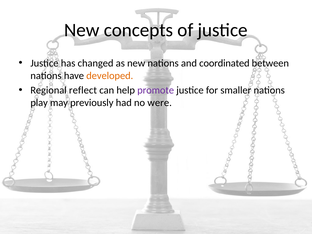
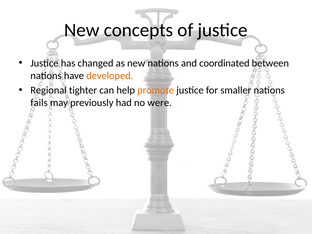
reflect: reflect -> tighter
promote colour: purple -> orange
play: play -> fails
